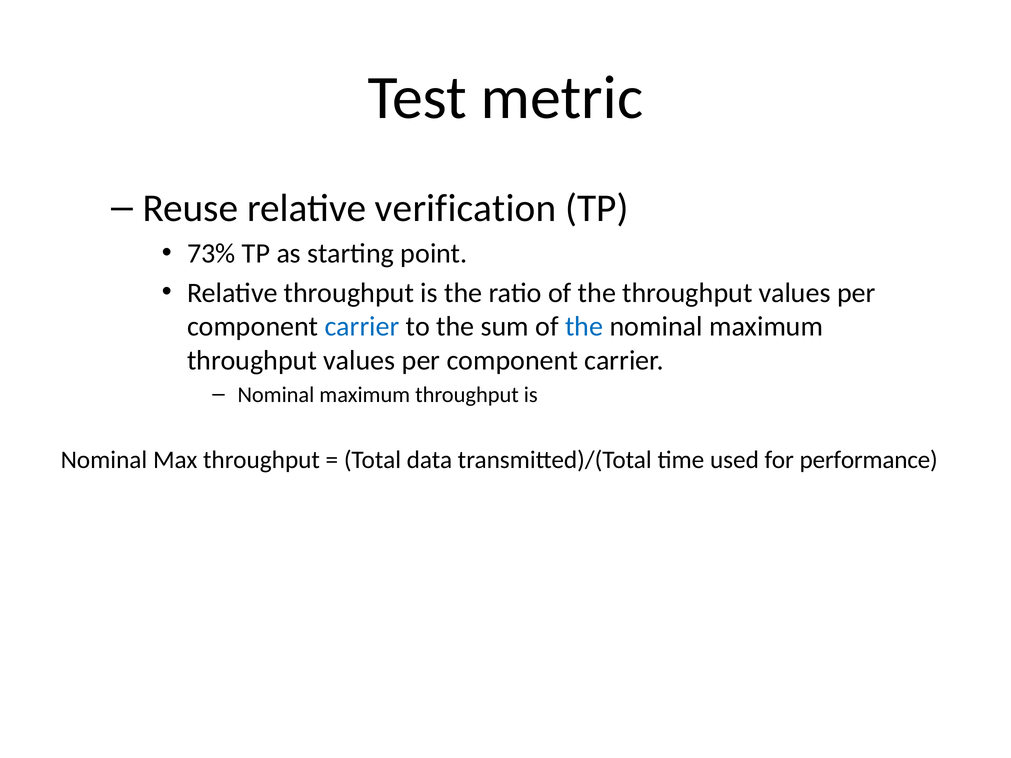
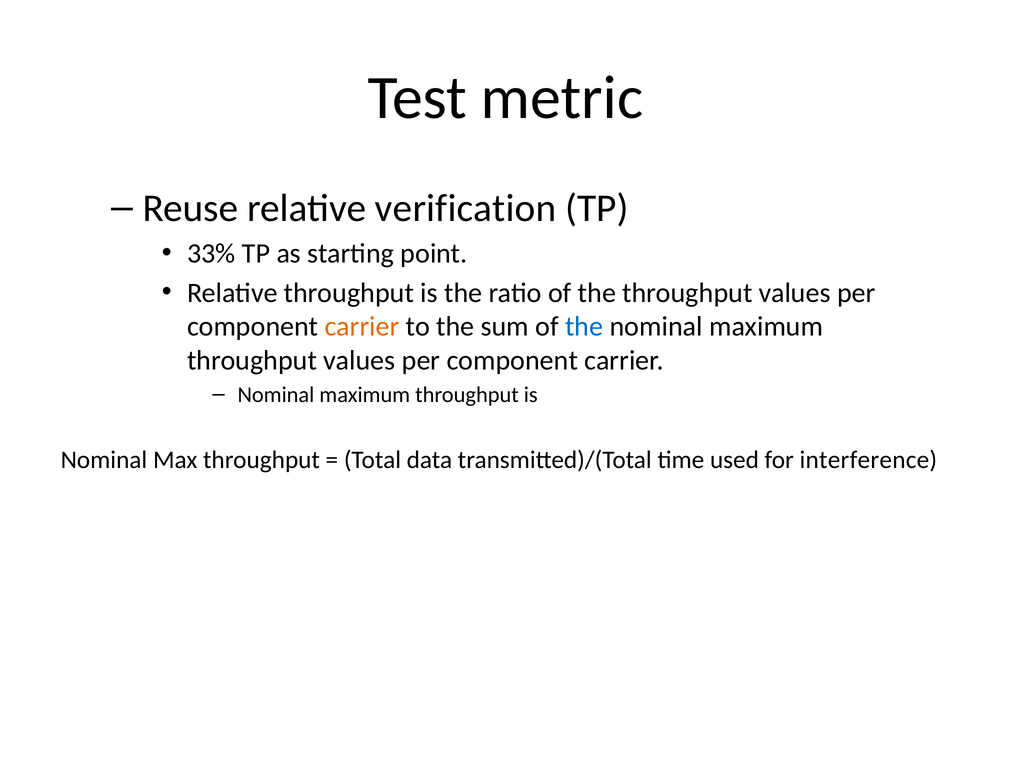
73%: 73% -> 33%
carrier at (362, 327) colour: blue -> orange
performance: performance -> interference
